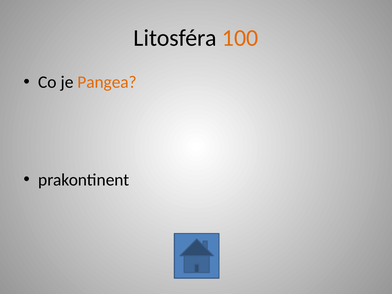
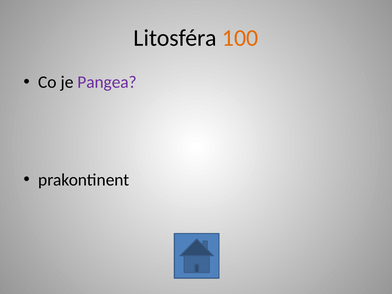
Pangea colour: orange -> purple
